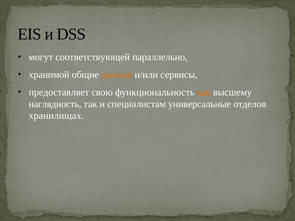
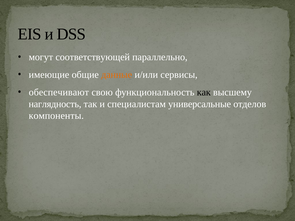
хранимой: хранимой -> имеющие
предоставляет: предоставляет -> обеспечивают
как colour: orange -> black
хранилищах: хранилищах -> компоненты
